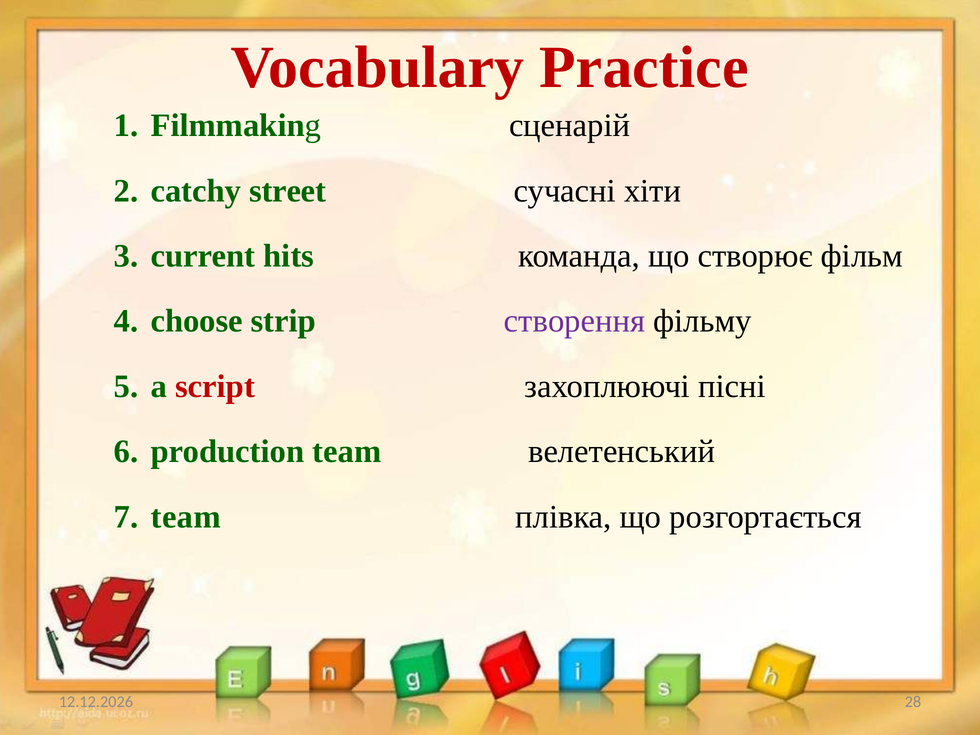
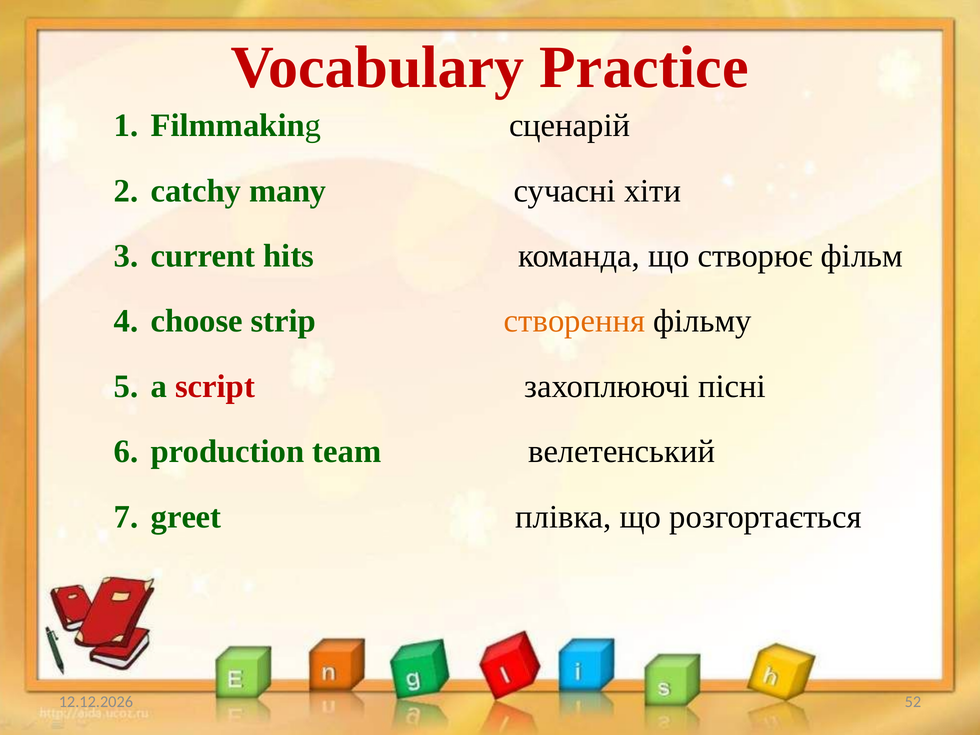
street: street -> many
створення colour: purple -> orange
team at (186, 517): team -> greet
28: 28 -> 52
